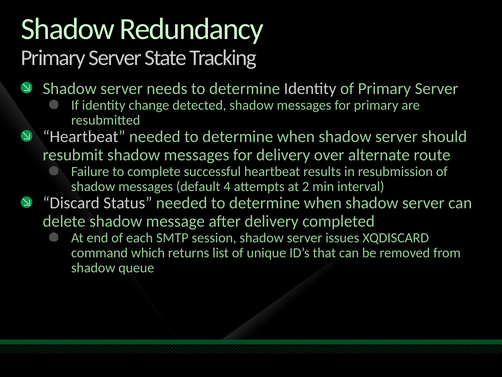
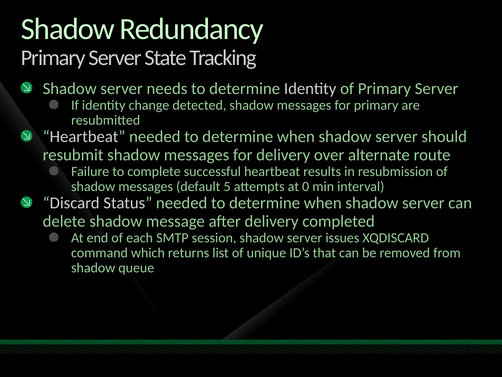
4: 4 -> 5
2: 2 -> 0
